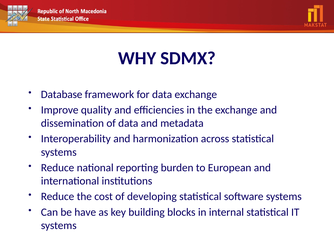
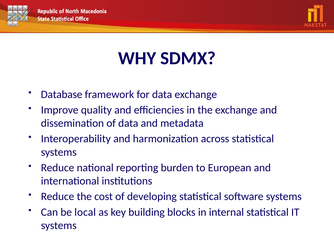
have: have -> local
